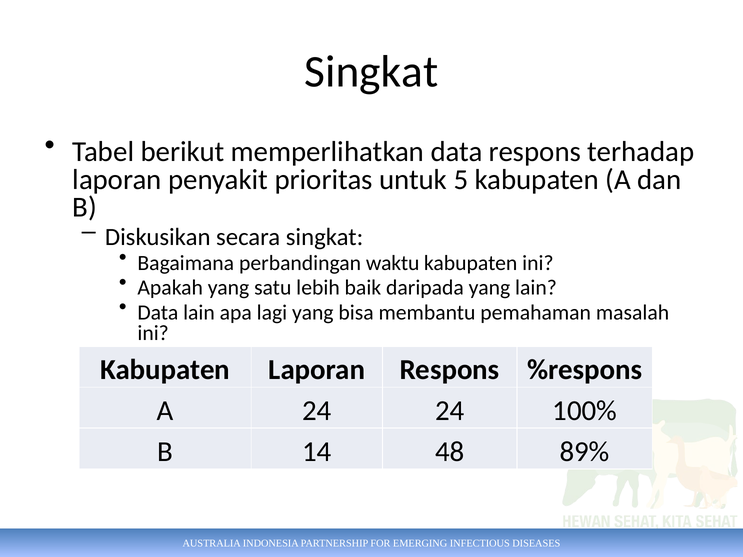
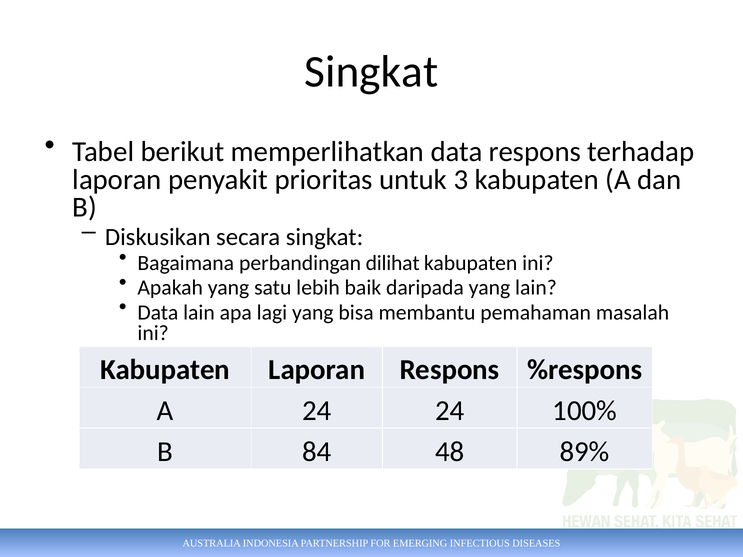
5: 5 -> 3
waktu: waktu -> dilihat
14: 14 -> 84
